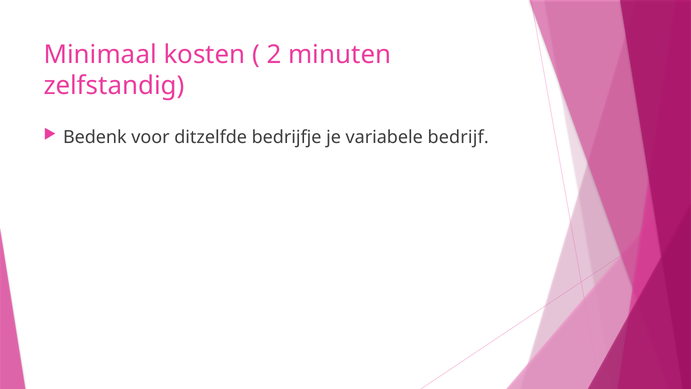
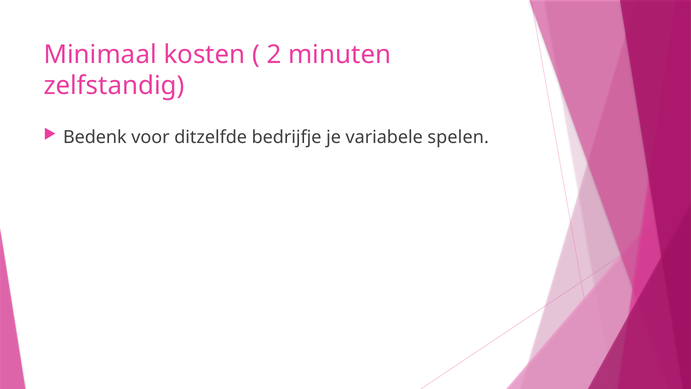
bedrijf: bedrijf -> spelen
